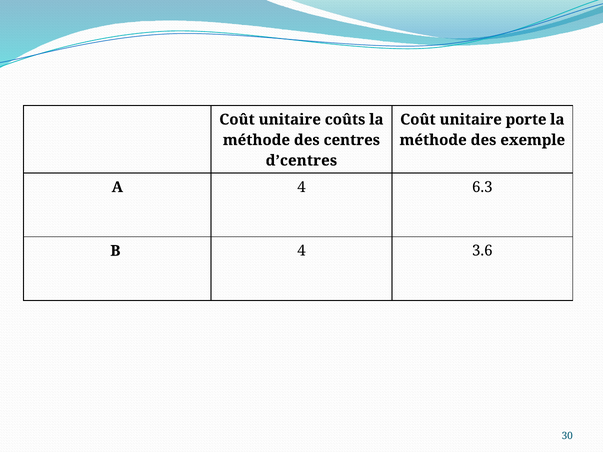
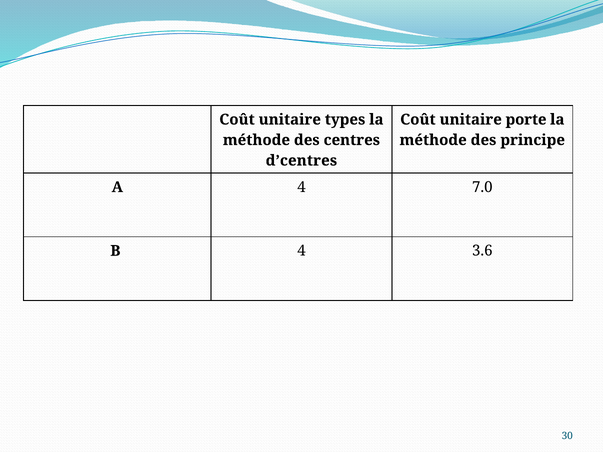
coûts: coûts -> types
exemple: exemple -> principe
6.3: 6.3 -> 7.0
